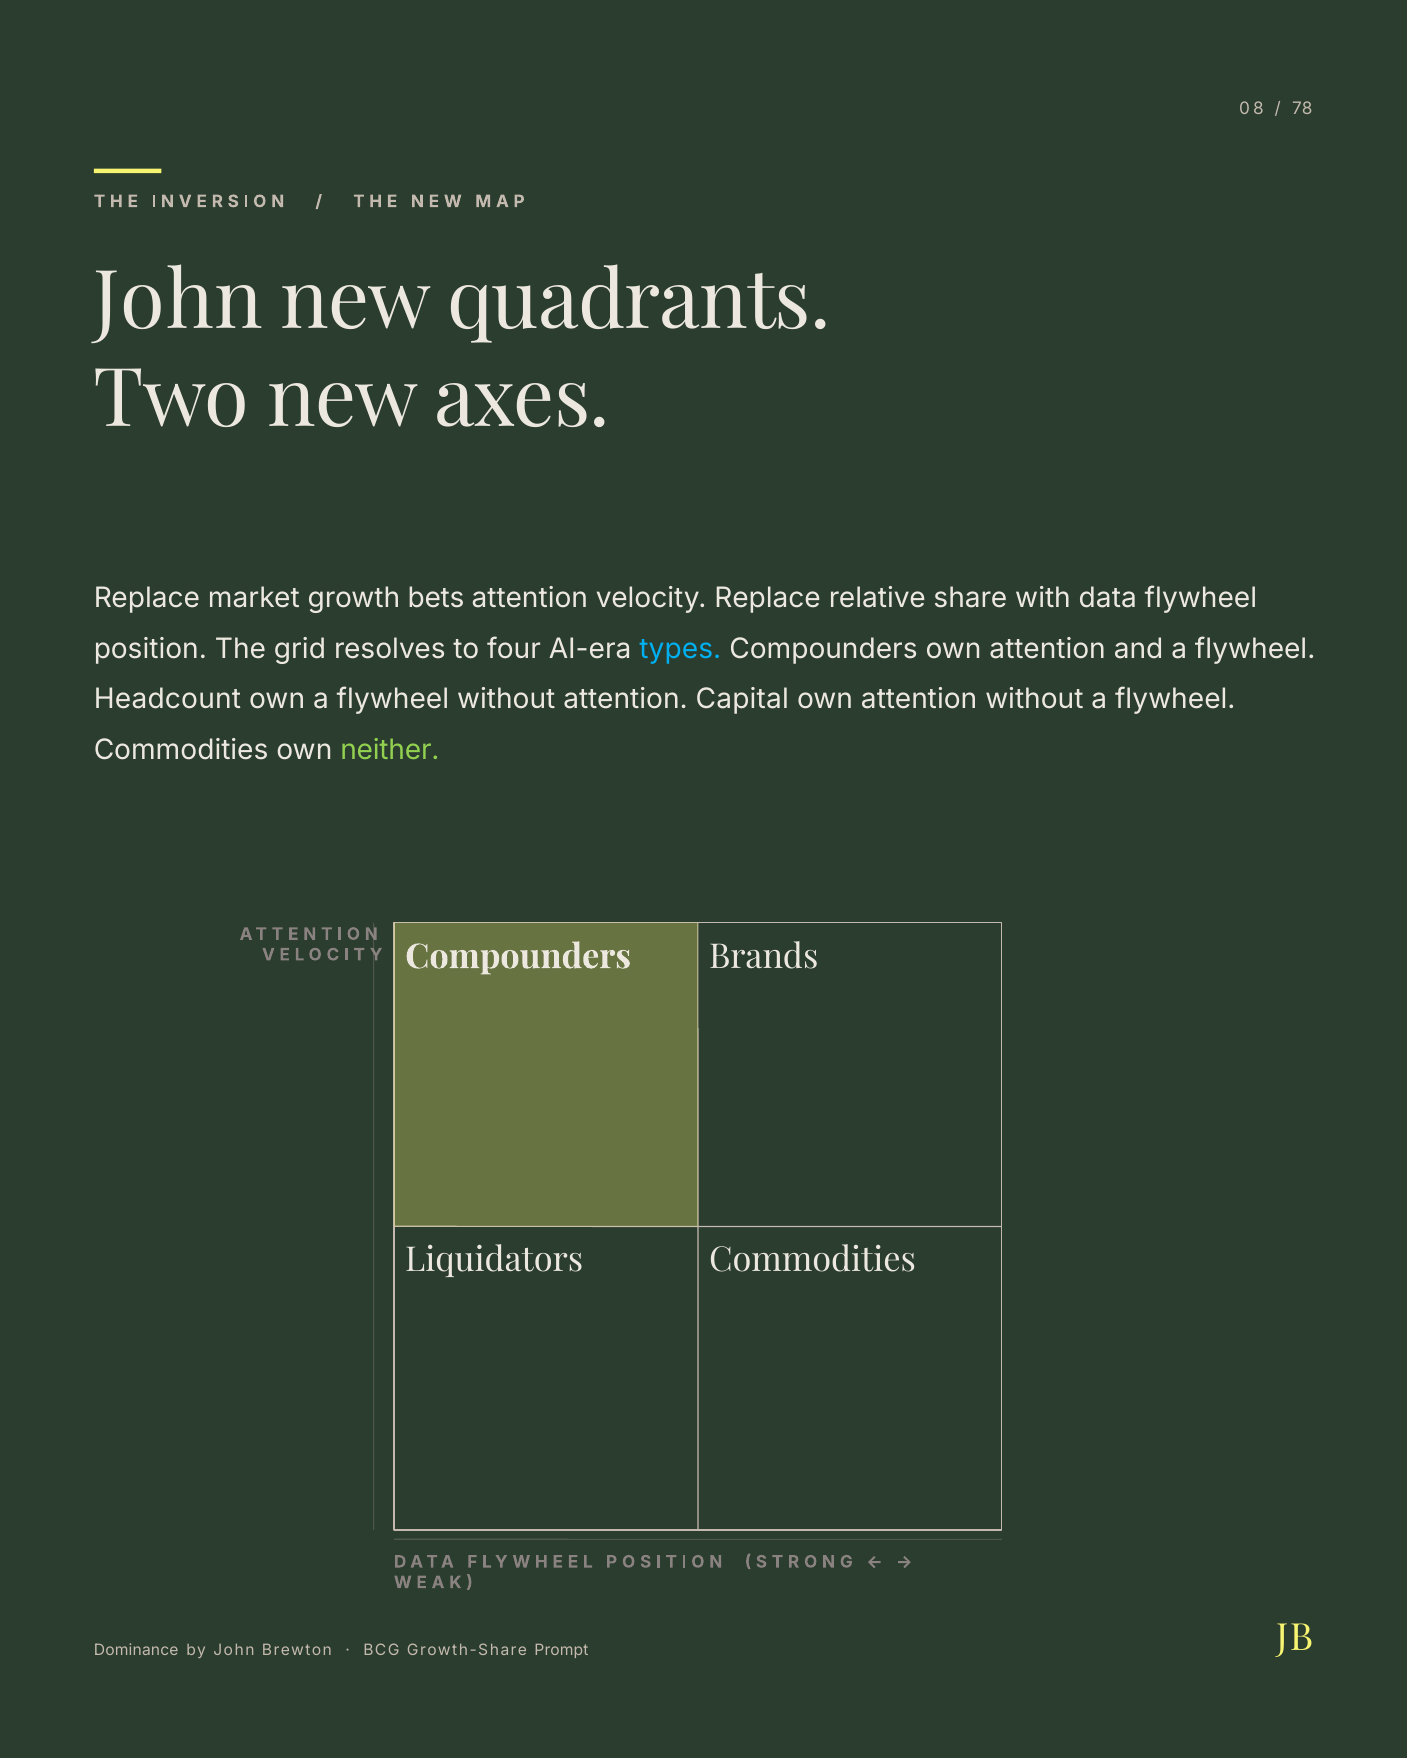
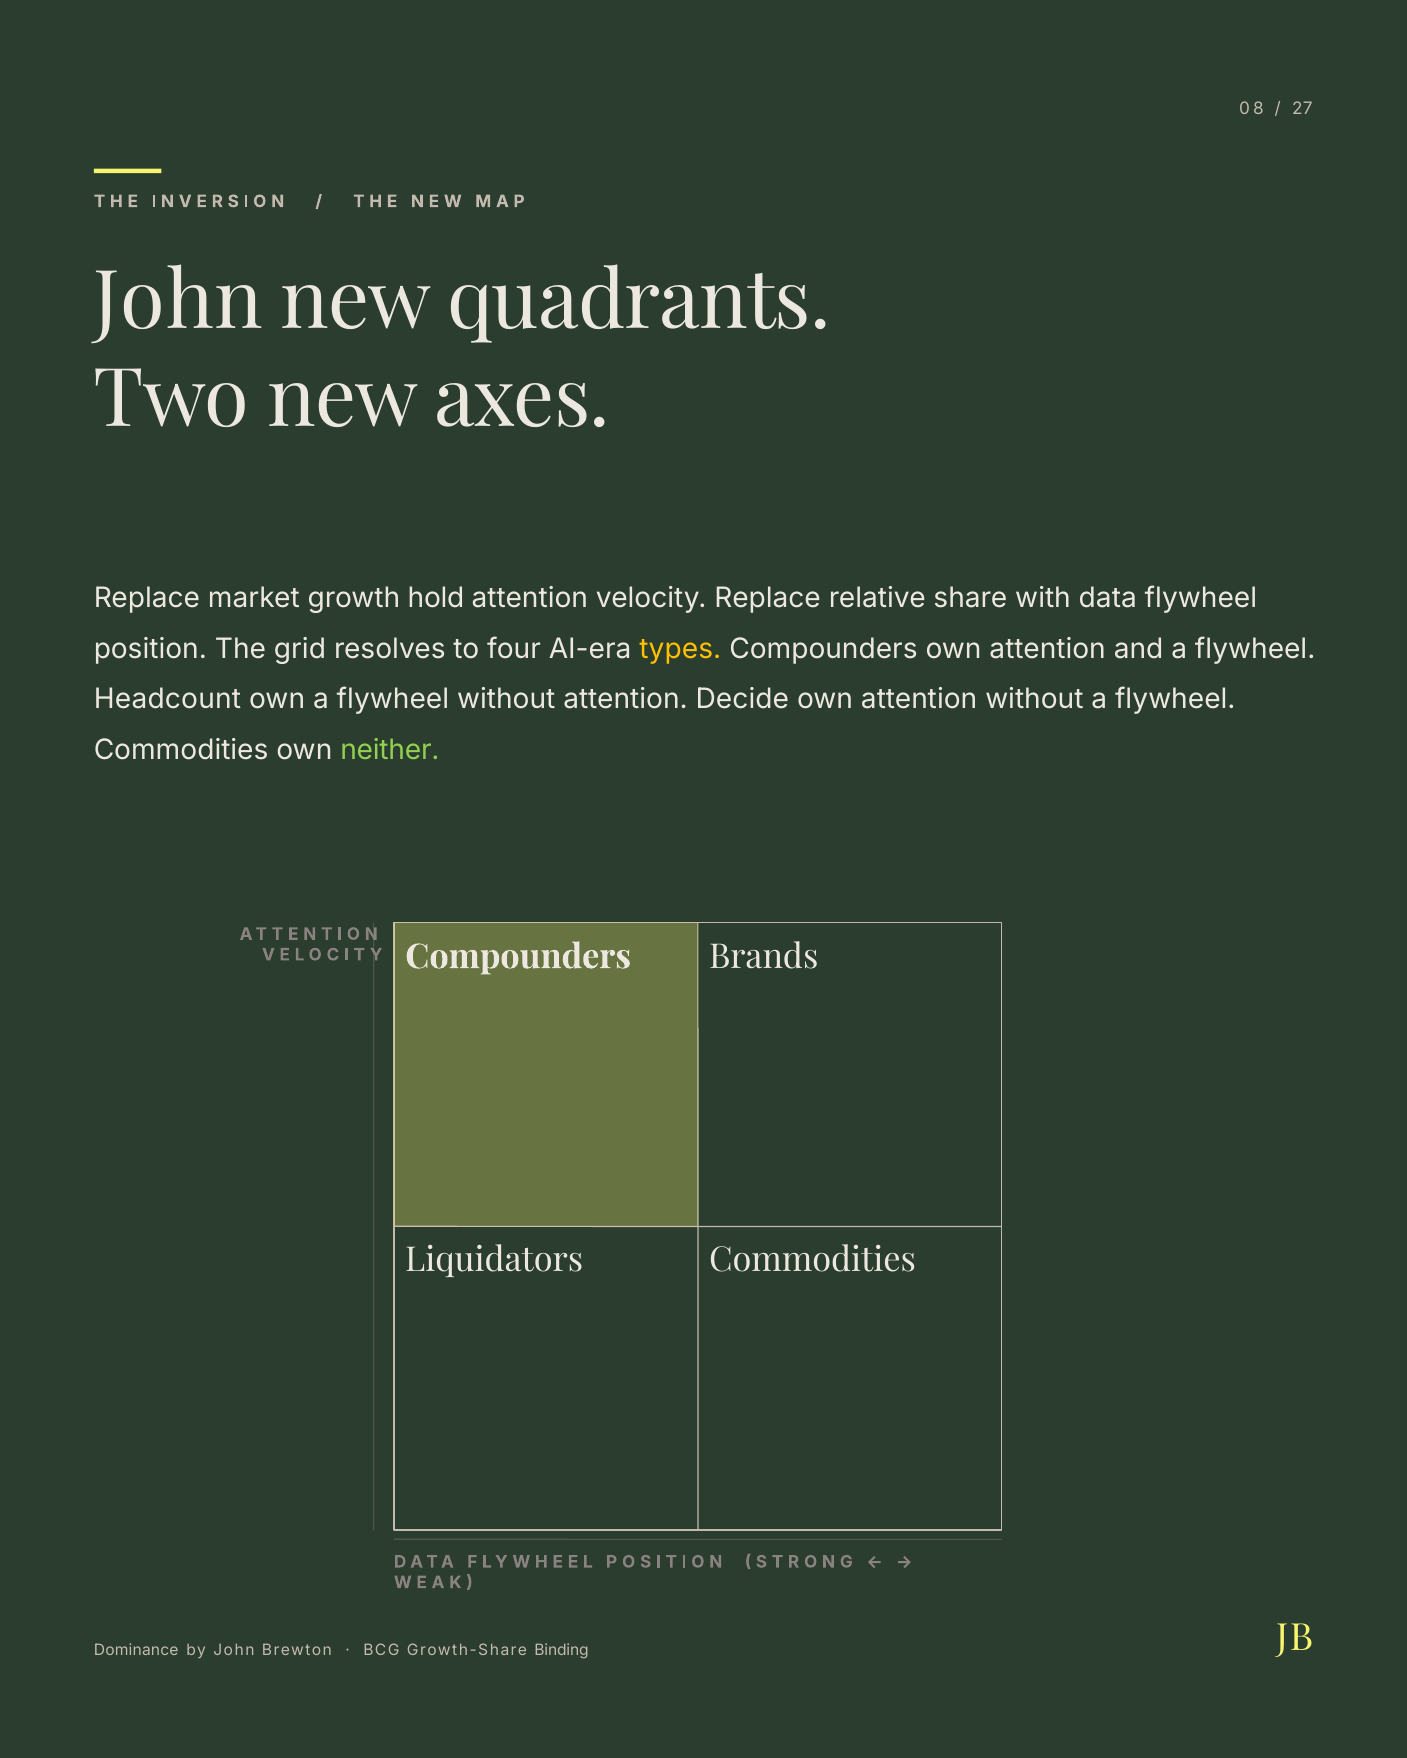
78: 78 -> 27
bets: bets -> hold
types colour: light blue -> yellow
Capital: Capital -> Decide
Prompt: Prompt -> Binding
